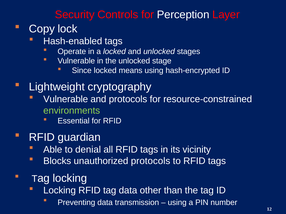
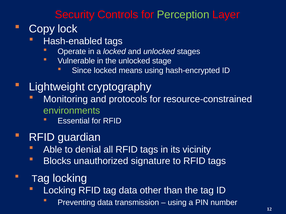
Perception colour: white -> light green
Vulnerable at (66, 99): Vulnerable -> Monitoring
unauthorized protocols: protocols -> signature
